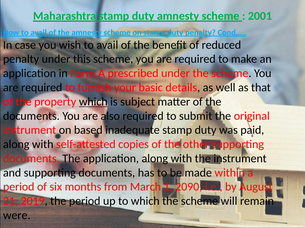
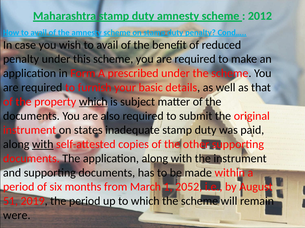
2001: 2001 -> 2012
based: based -> states
with at (43, 145) underline: none -> present
2090: 2090 -> 2052
21: 21 -> 51
